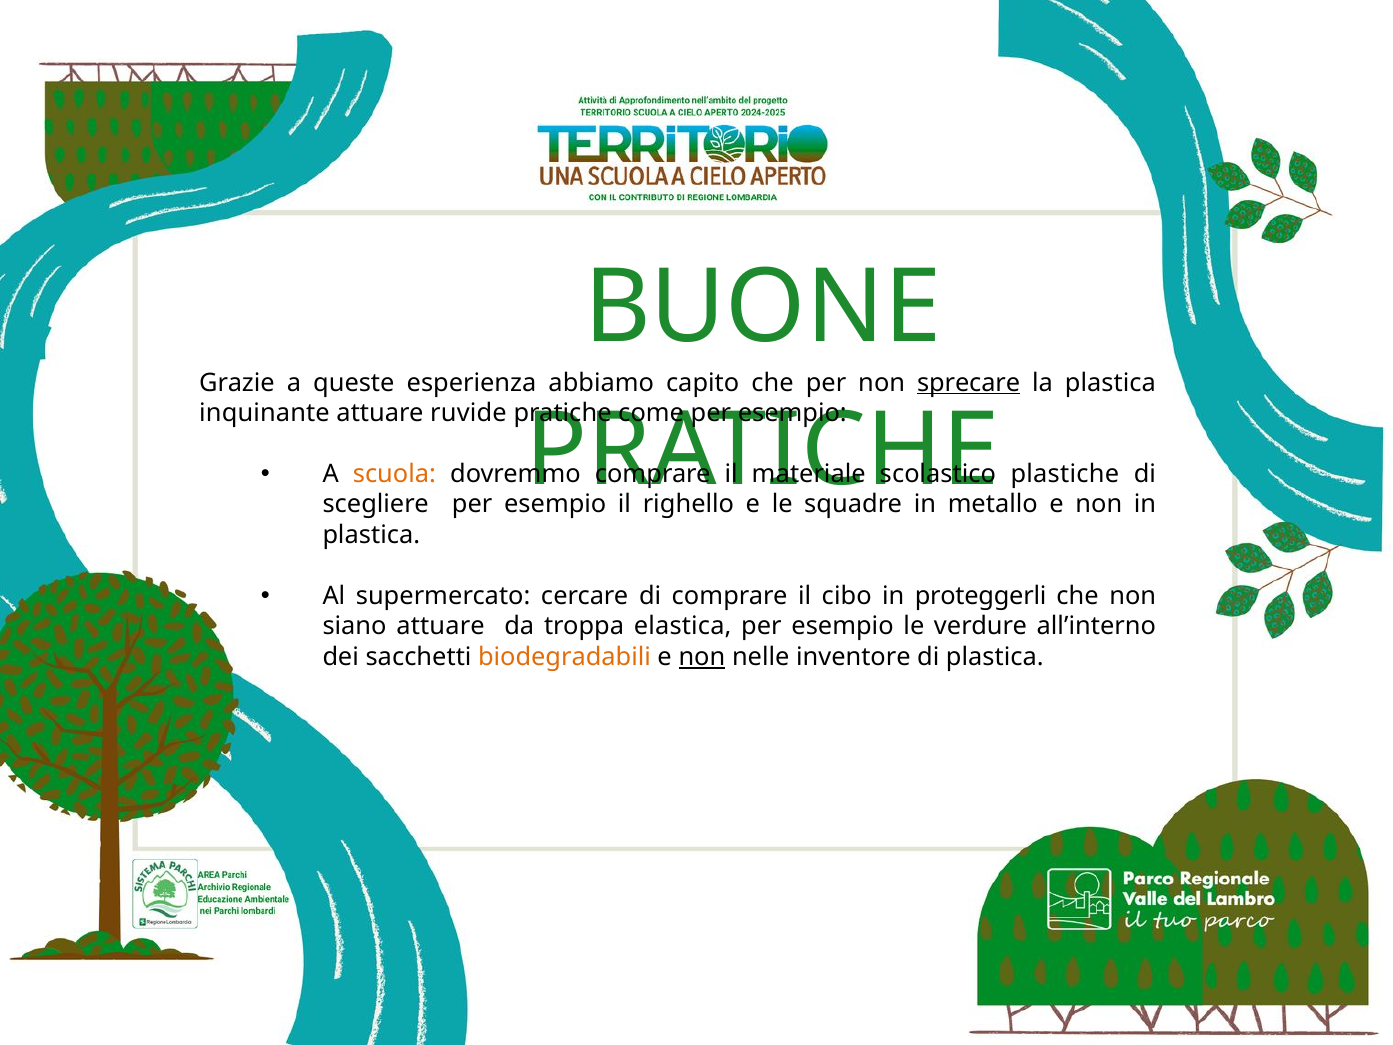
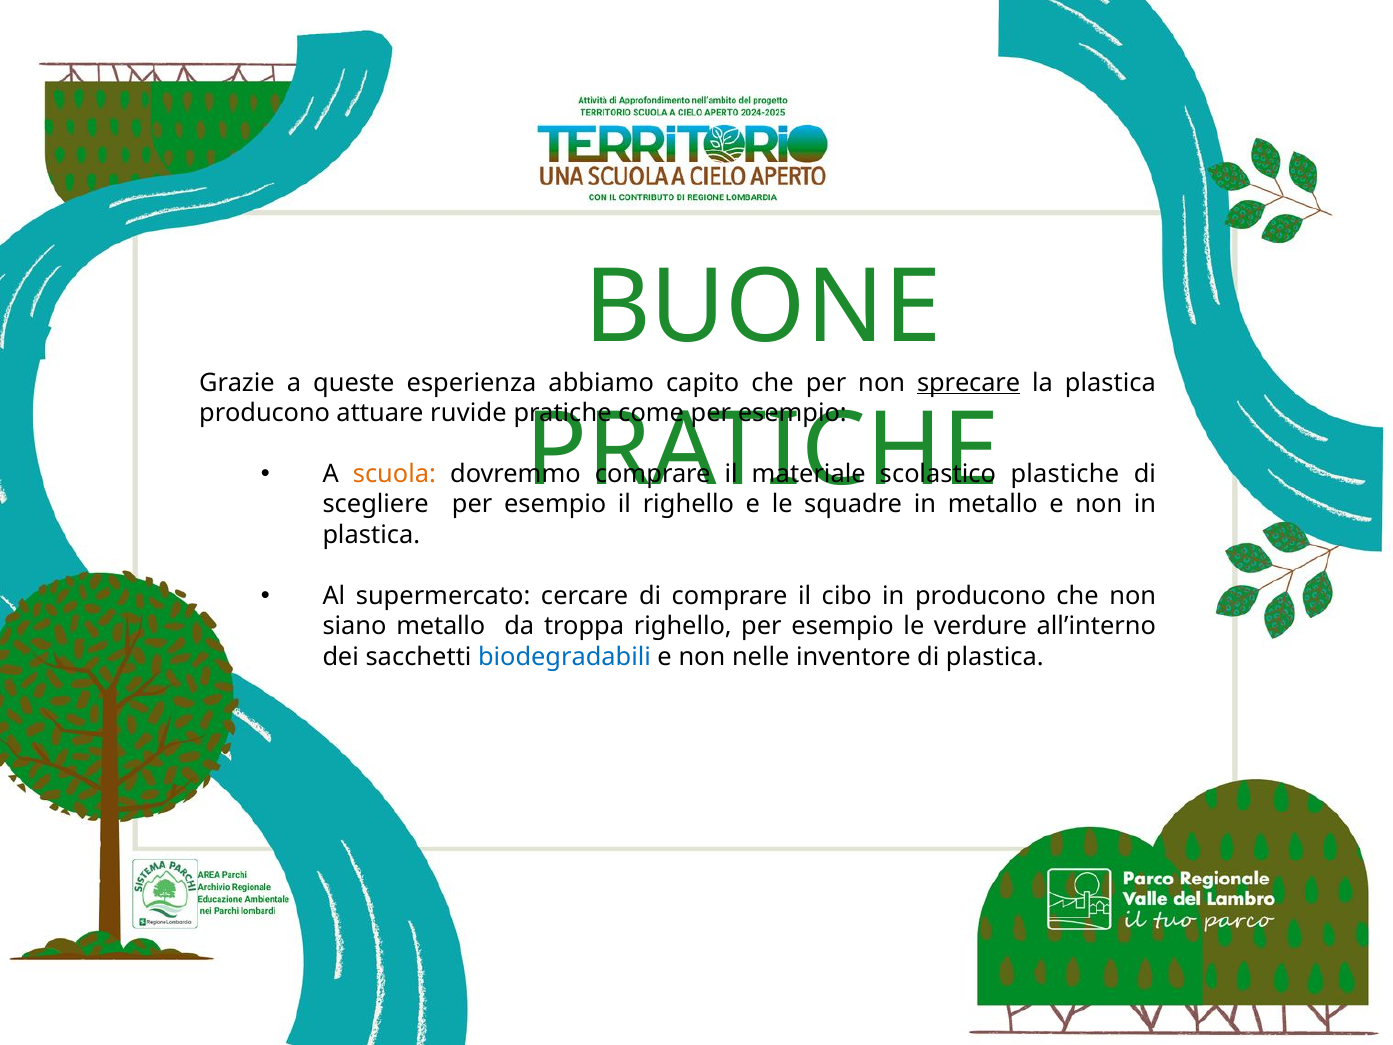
inquinante at (265, 413): inquinante -> producono
in proteggerli: proteggerli -> producono
siano attuare: attuare -> metallo
troppa elastica: elastica -> righello
biodegradabili colour: orange -> blue
non at (702, 657) underline: present -> none
